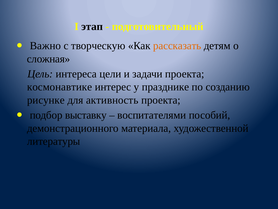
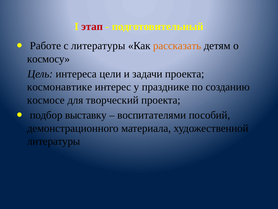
этап colour: black -> red
Важно: Важно -> Работе
с творческую: творческую -> литературы
сложная: сложная -> космосу
рисунке: рисунке -> космосе
активность: активность -> творческий
